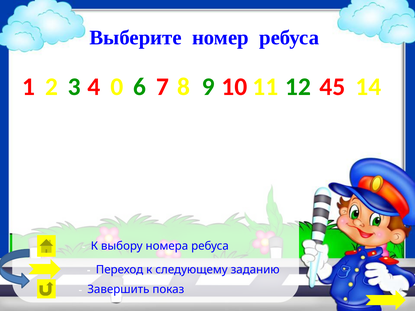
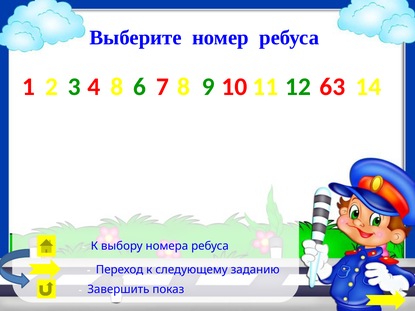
3 0: 0 -> 8
45: 45 -> 63
